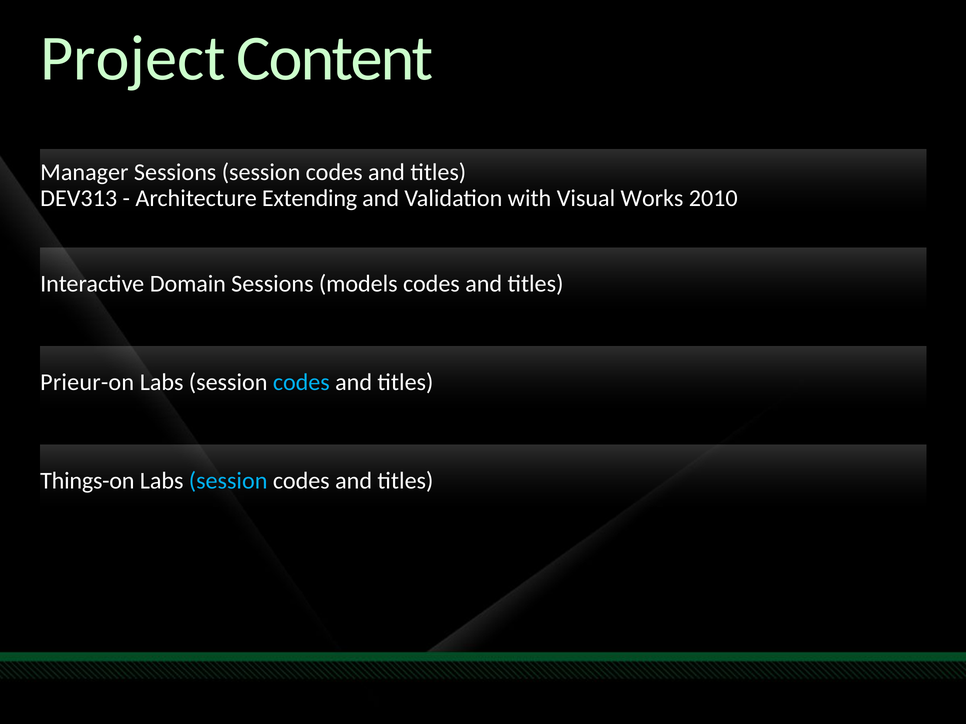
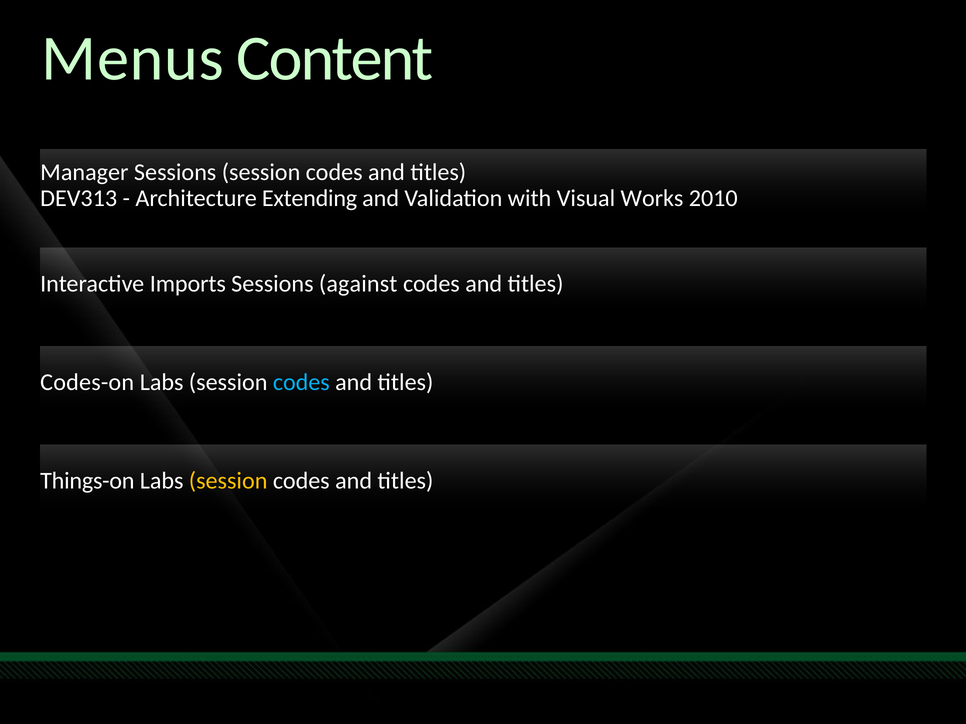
Project: Project -> Menus
Domain: Domain -> Imports
models: models -> against
Prieur-on: Prieur-on -> Codes-on
session at (228, 481) colour: light blue -> yellow
